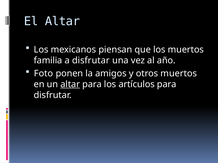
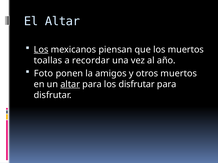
Los at (41, 50) underline: none -> present
familia: familia -> toallas
a disfrutar: disfrutar -> recordar
los artículos: artículos -> disfrutar
